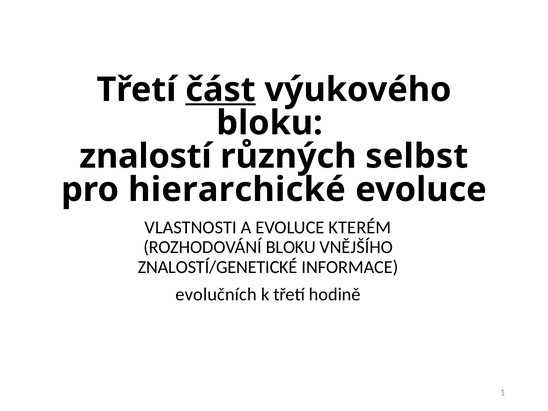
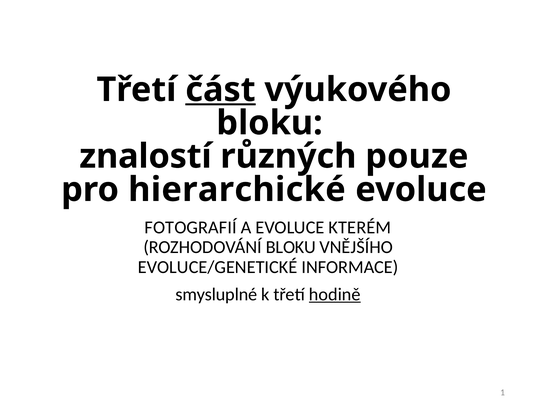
selbst: selbst -> pouze
VLASTNOSTI: VLASTNOSTI -> FOTOGRAFIÍ
ZNALOSTÍ/GENETICKÉ: ZNALOSTÍ/GENETICKÉ -> EVOLUCE/GENETICKÉ
evolučních: evolučních -> smysluplné
hodině underline: none -> present
